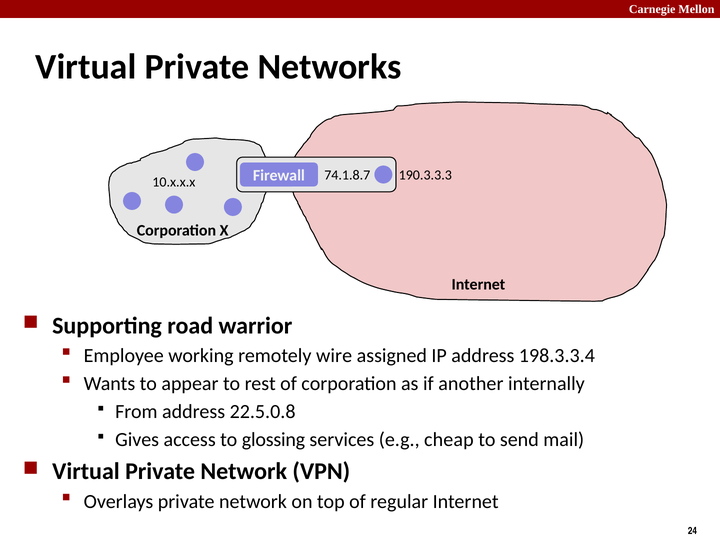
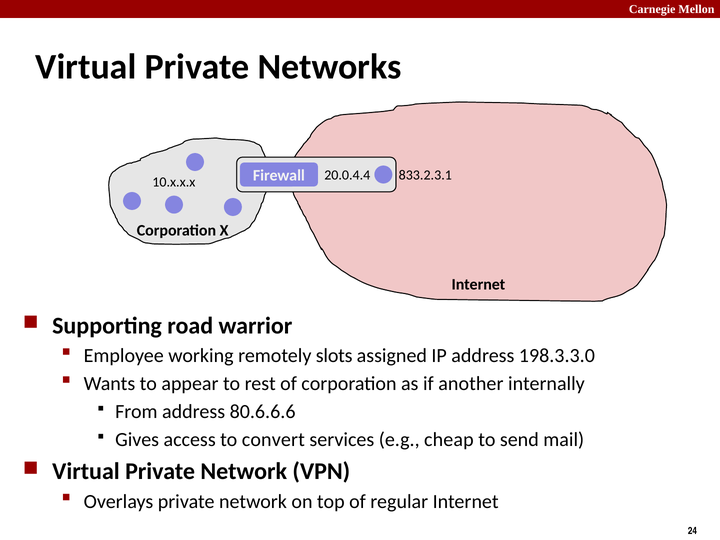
74.1.8.7: 74.1.8.7 -> 20.0.4.4
190.3.3.3: 190.3.3.3 -> 833.2.3.1
wire: wire -> slots
198.3.3.4: 198.3.3.4 -> 198.3.3.0
22.5.0.8: 22.5.0.8 -> 80.6.6.6
glossing: glossing -> convert
